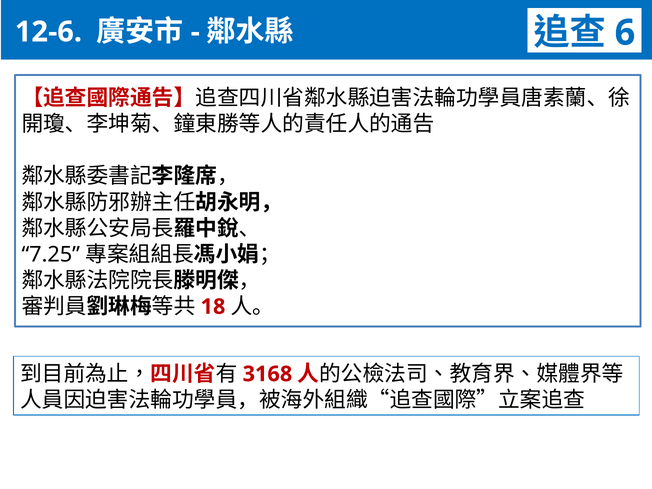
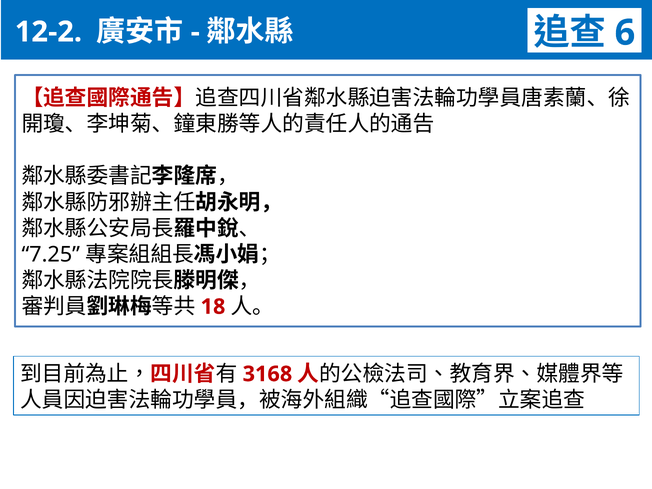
12-6: 12-6 -> 12-2
